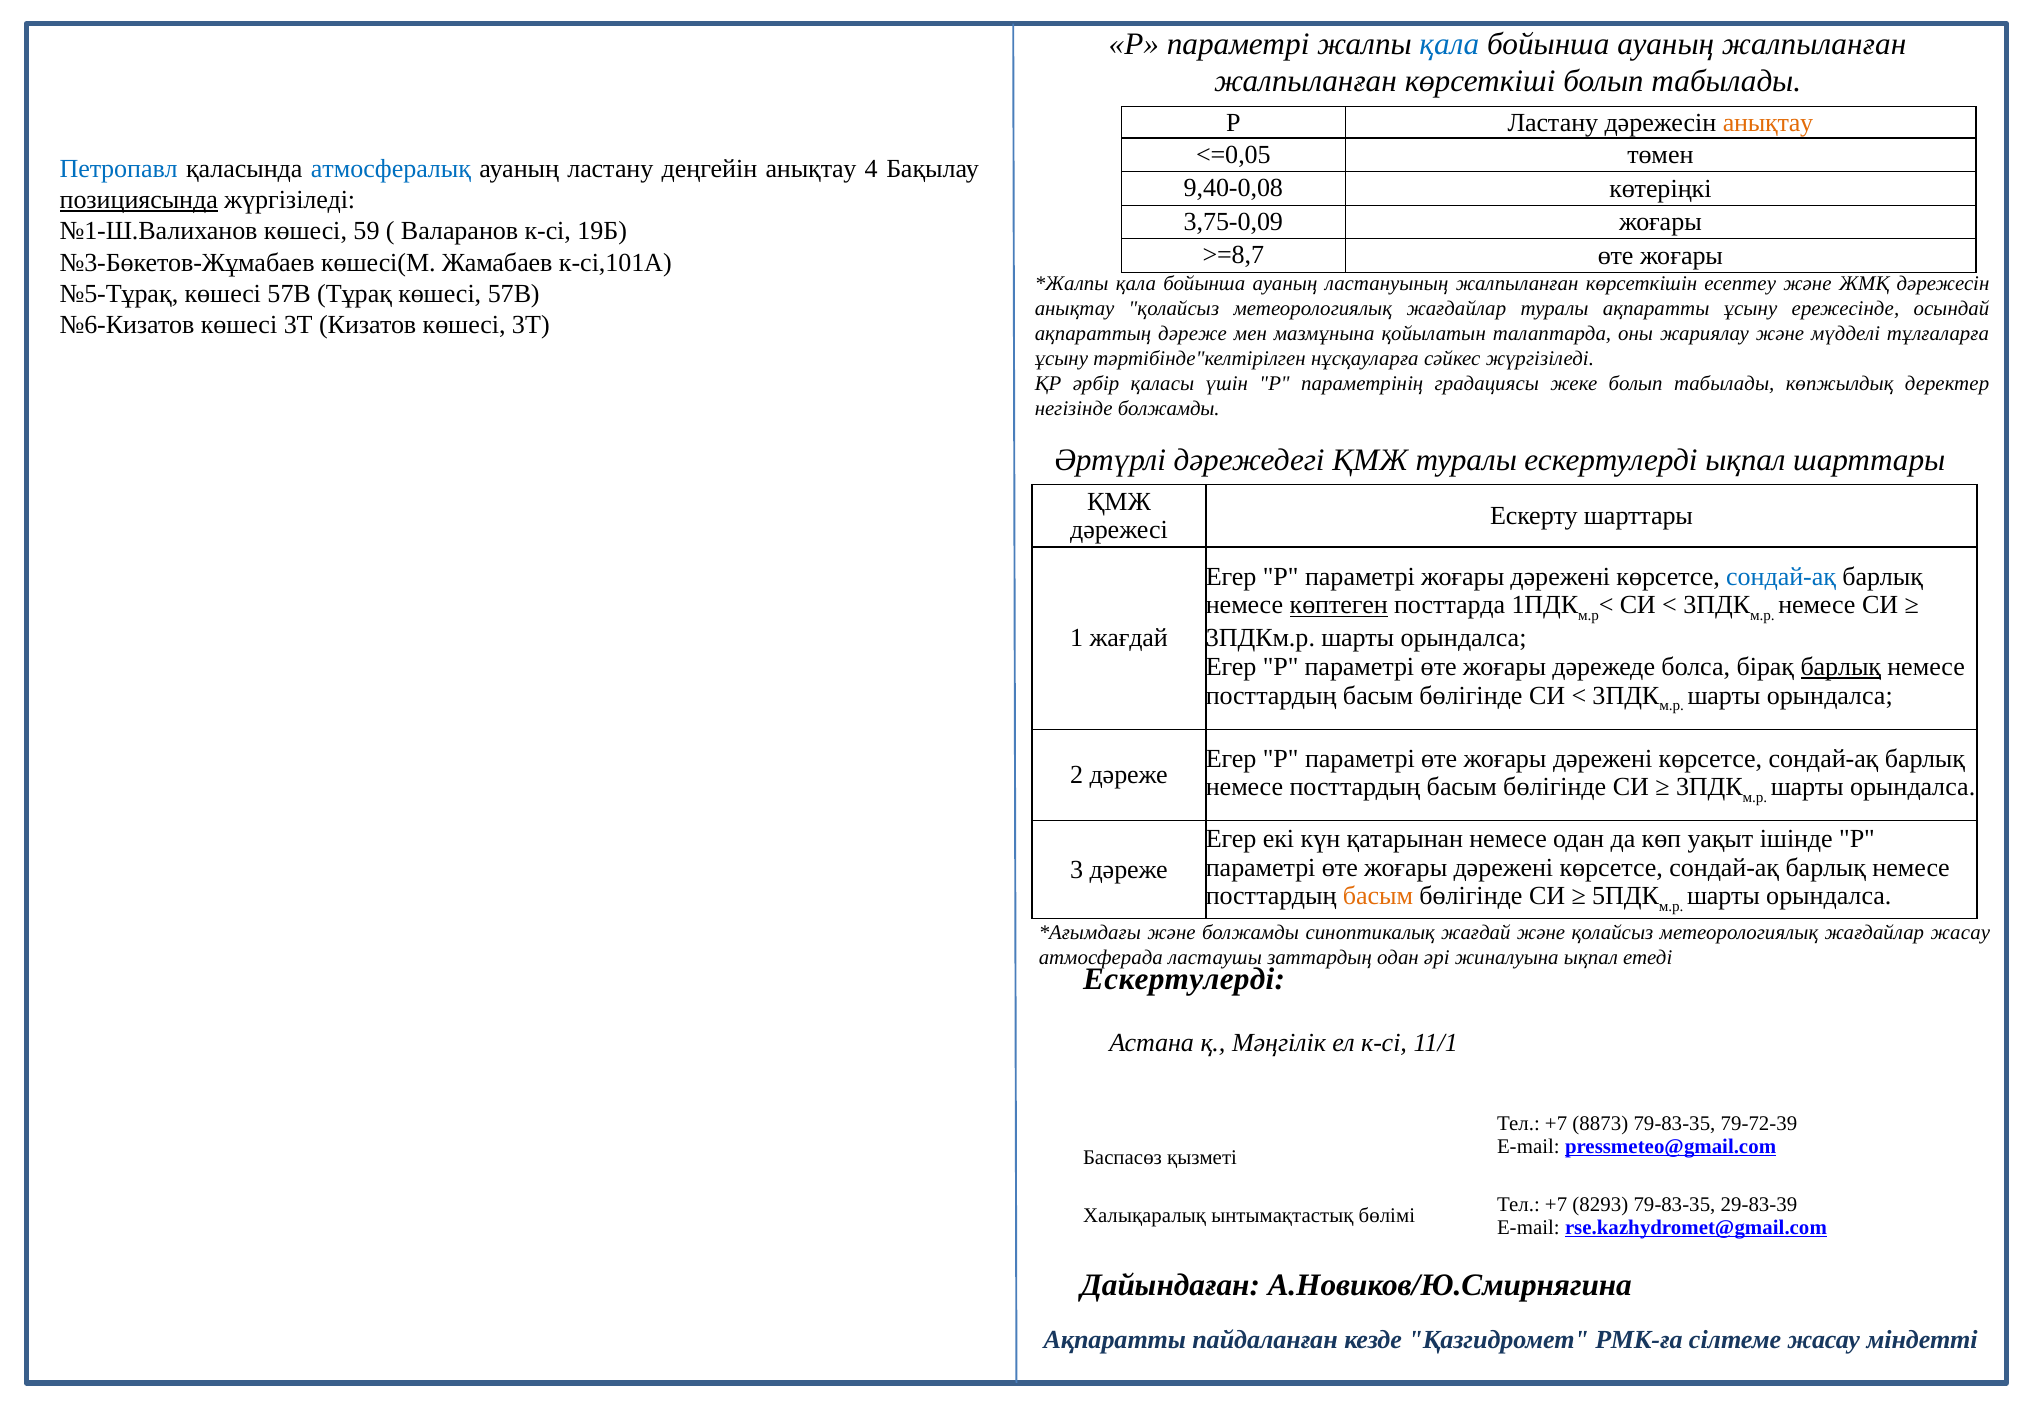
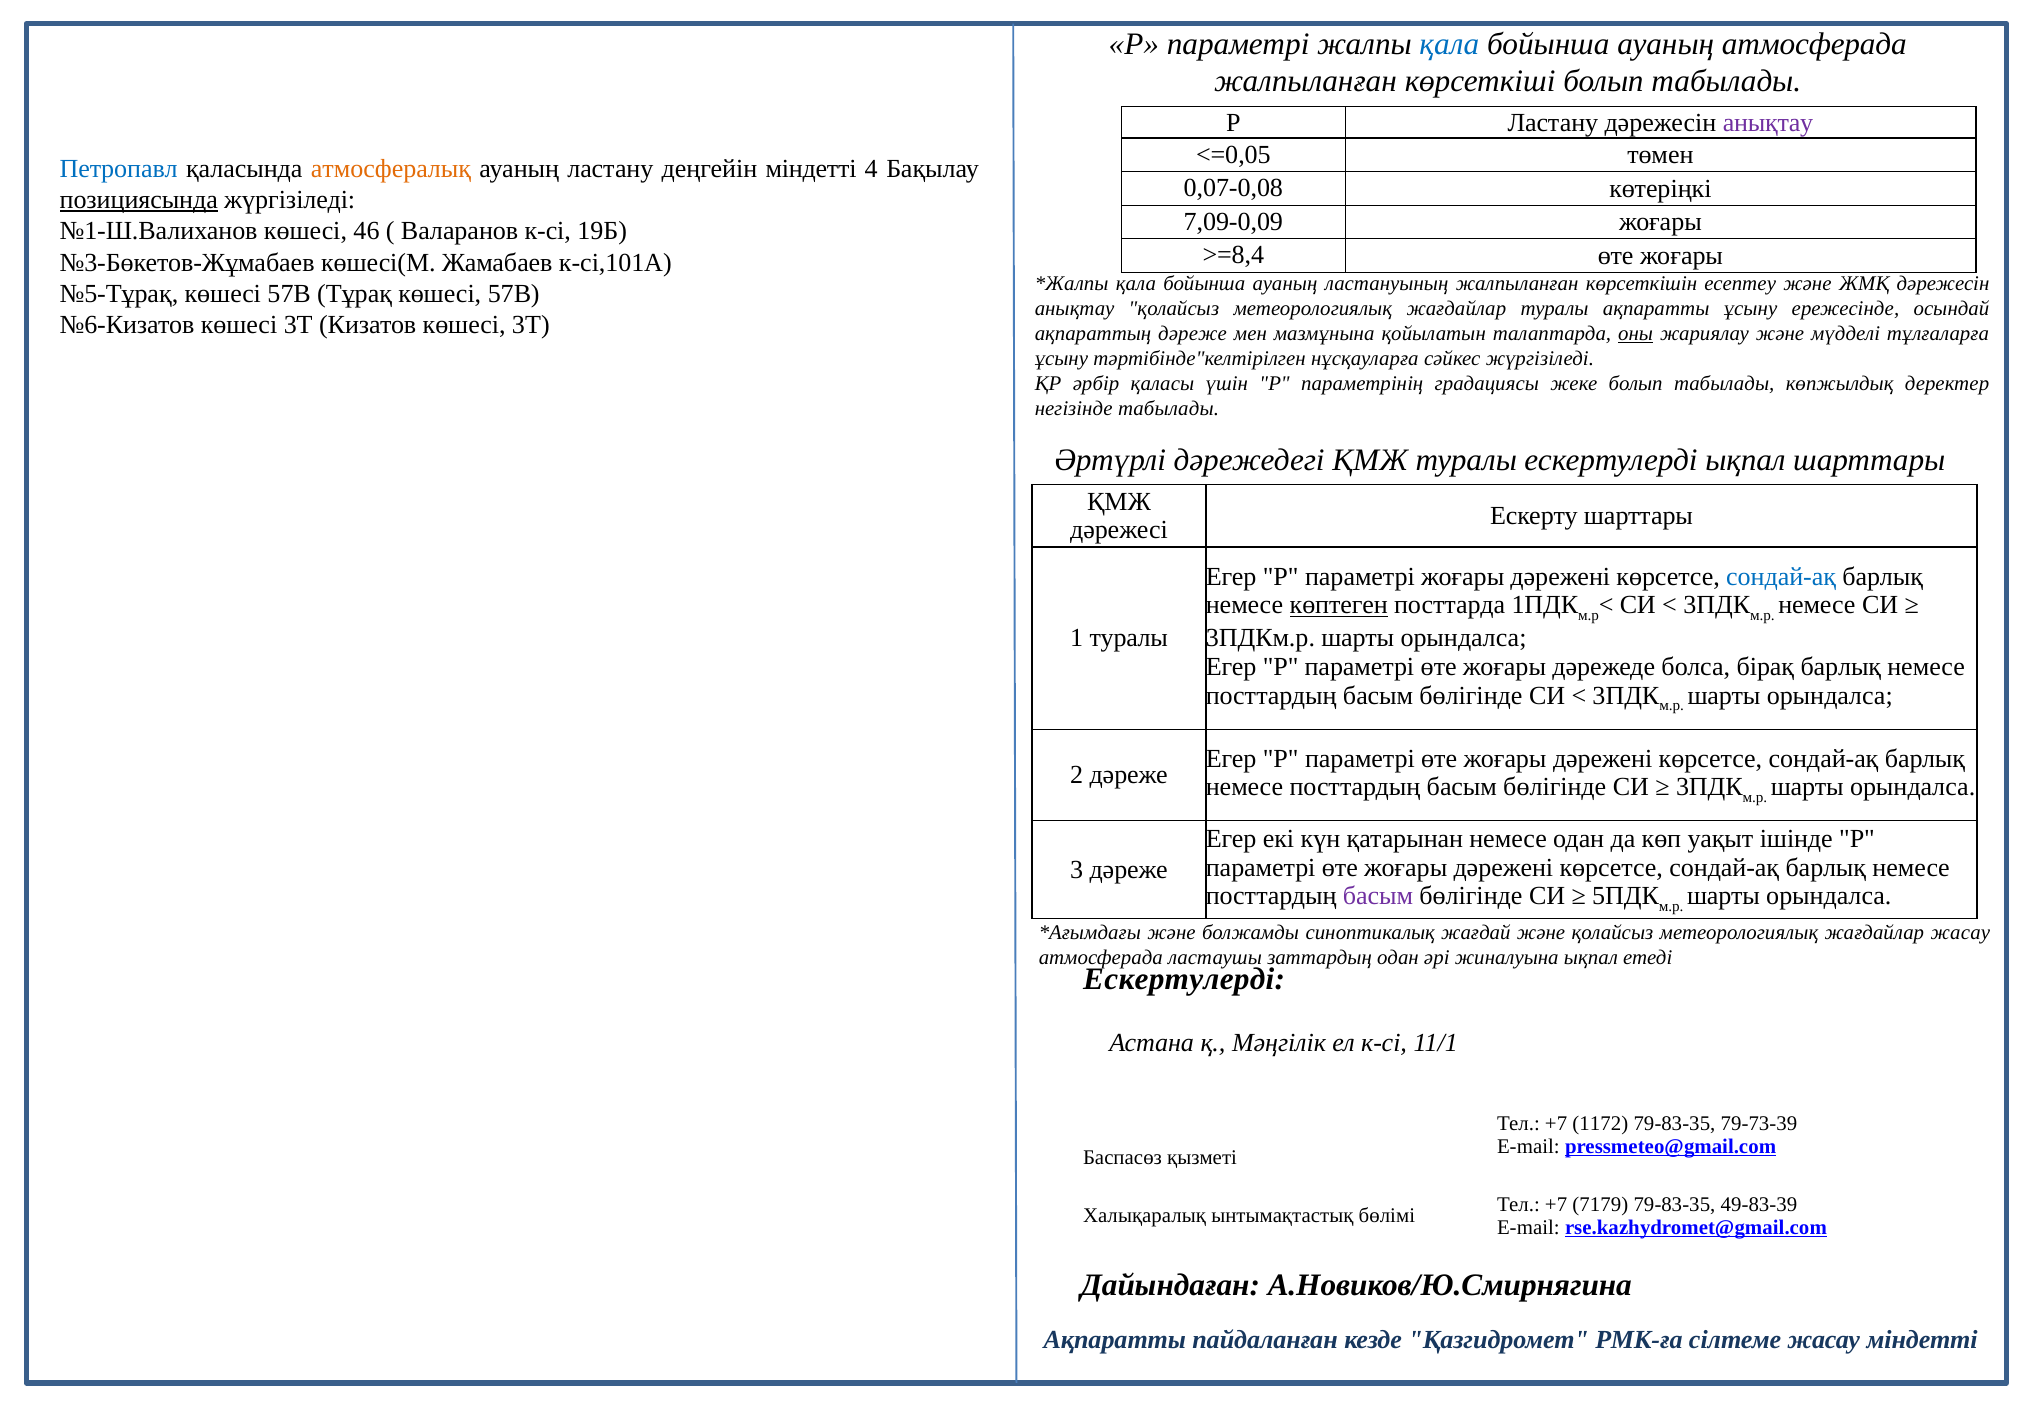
ауаның жалпыланған: жалпыланған -> атмосферада
анықтау at (1768, 123) colour: orange -> purple
атмосфералық colour: blue -> orange
деңгейін анықтау: анықтау -> міндетті
9,40-0,08: 9,40-0,08 -> 0,07-0,08
3,75-0,09: 3,75-0,09 -> 7,09-0,09
59: 59 -> 46
>=8,7: >=8,7 -> >=8,4
оны underline: none -> present
негізінде болжамды: болжамды -> табылады
1 жағдай: жағдай -> туралы
барлық at (1841, 667) underline: present -> none
басым at (1378, 897) colour: orange -> purple
8873: 8873 -> 1172
79-72-39: 79-72-39 -> 79-73-39
8293: 8293 -> 7179
29-83-39: 29-83-39 -> 49-83-39
